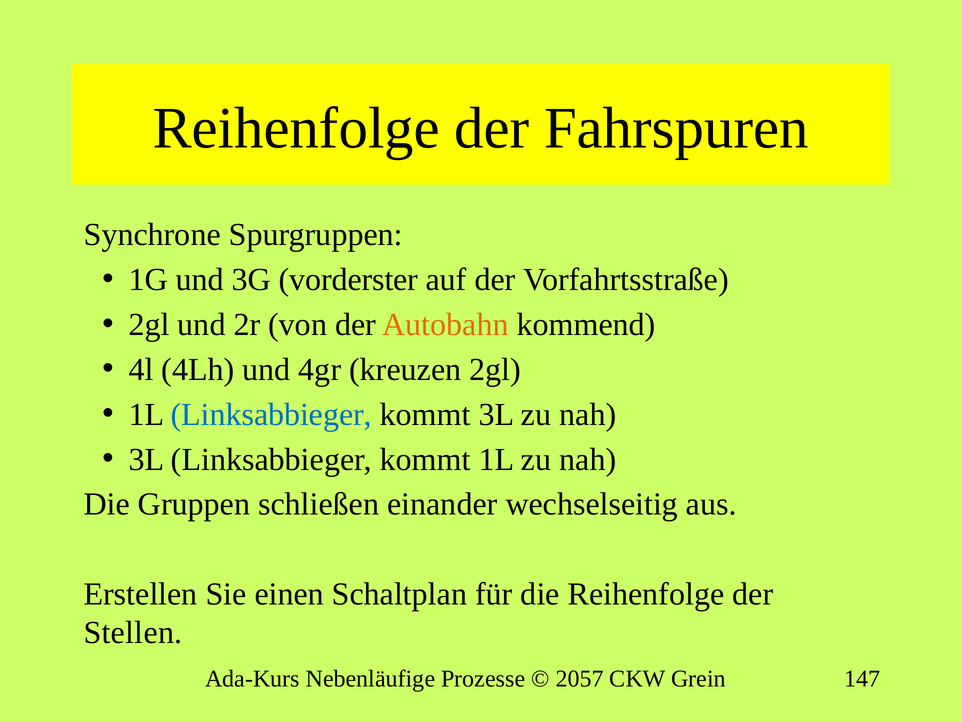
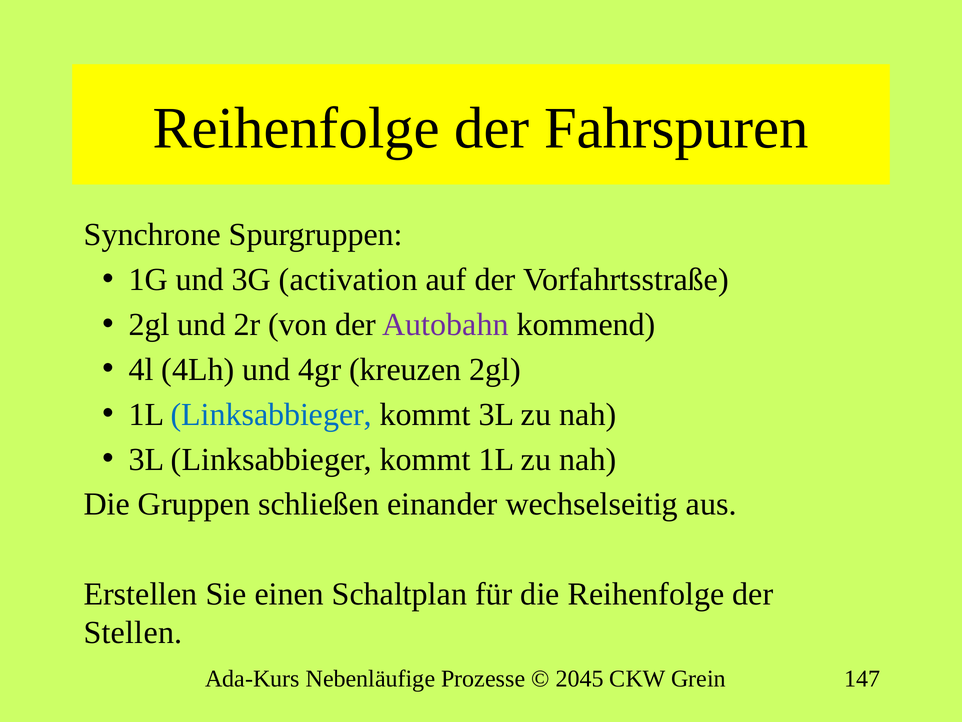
vorderster: vorderster -> activation
Autobahn colour: orange -> purple
2057: 2057 -> 2045
